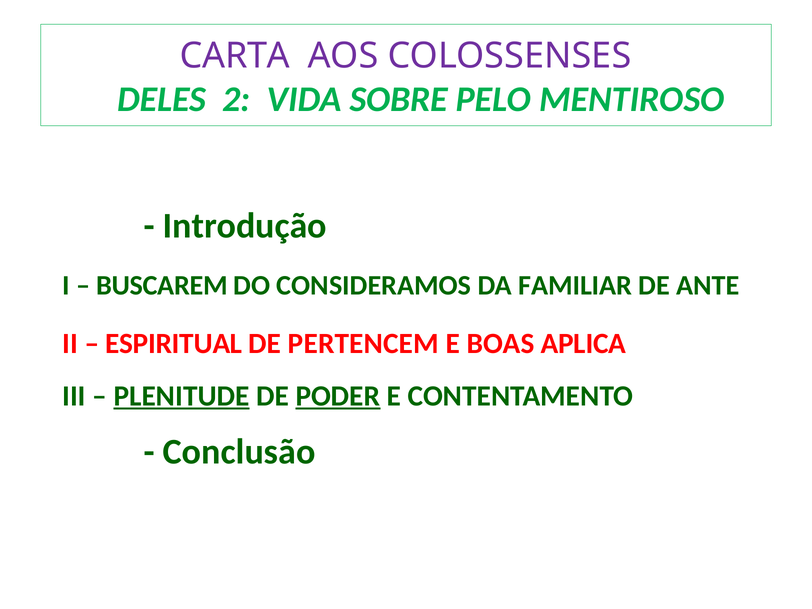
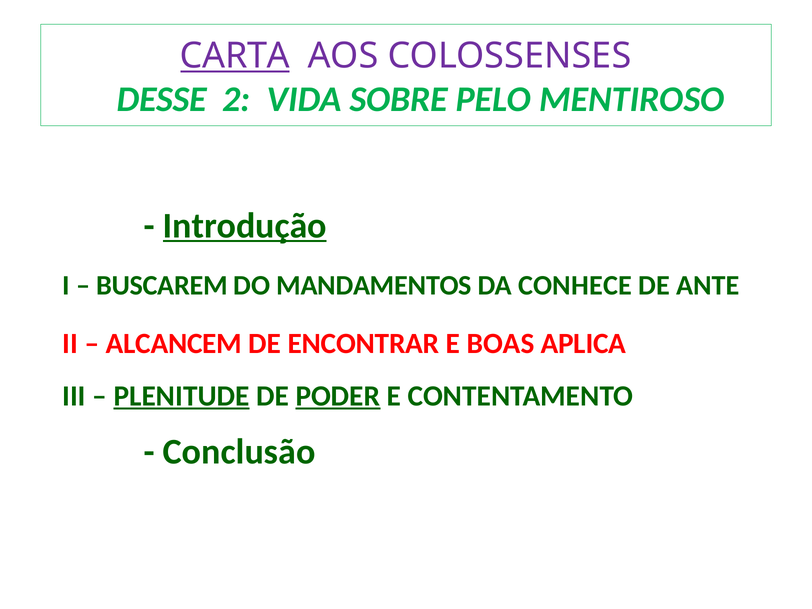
CARTA underline: none -> present
DELES: DELES -> DESSE
Introdução underline: none -> present
CONSIDERAMOS: CONSIDERAMOS -> MANDAMENTOS
FAMILIAR: FAMILIAR -> CONHECE
ESPIRITUAL: ESPIRITUAL -> ALCANCEM
PERTENCEM: PERTENCEM -> ENCONTRAR
